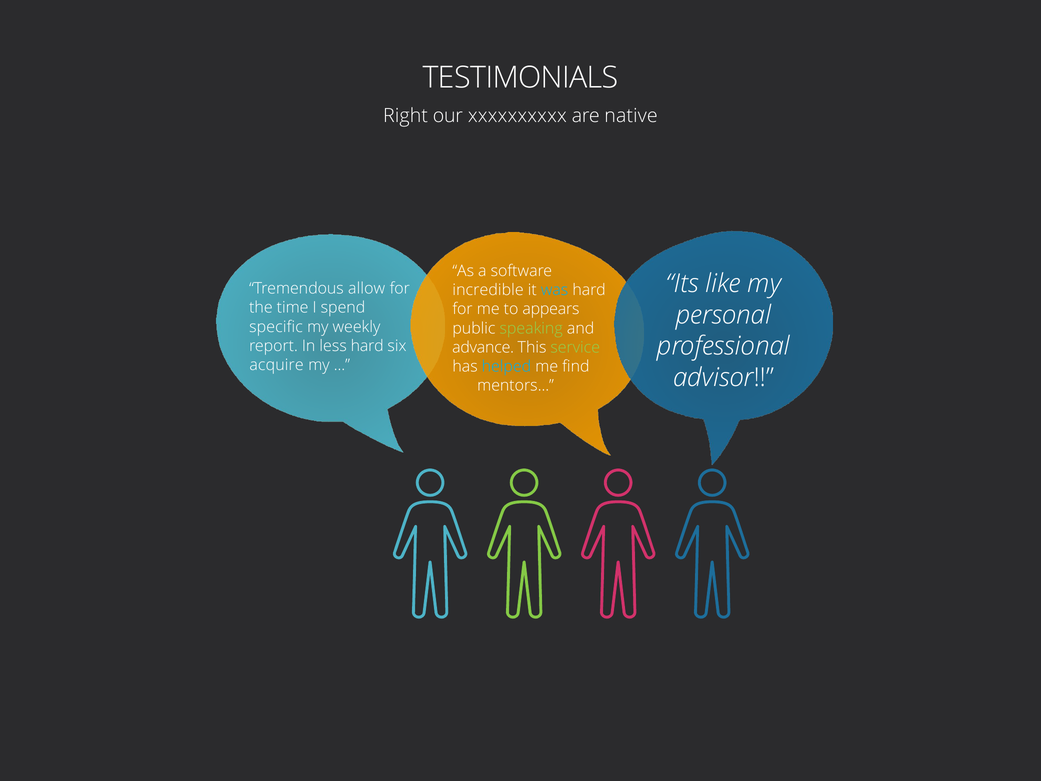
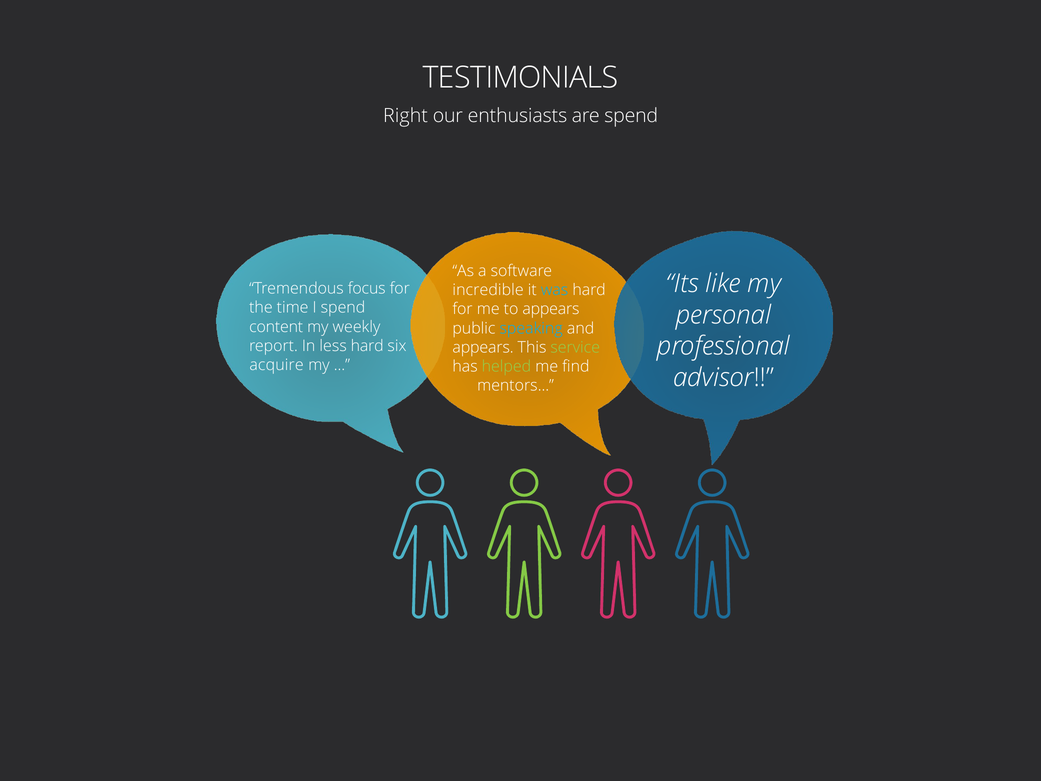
xxxxxxxxxx: xxxxxxxxxx -> enthusiasts
are native: native -> spend
allow: allow -> focus
specific: specific -> content
speaking colour: light green -> light blue
advance at (483, 347): advance -> appears
helped colour: light blue -> light green
